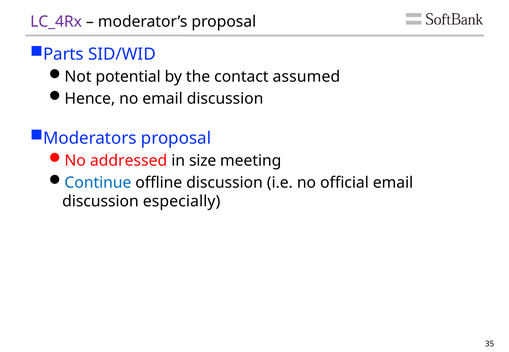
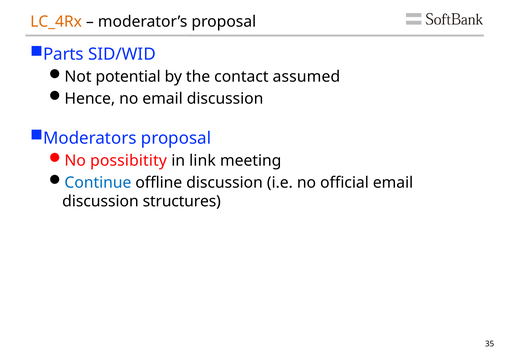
LC_4Rx colour: purple -> orange
addressed: addressed -> possibitity
size: size -> link
especially: especially -> structures
